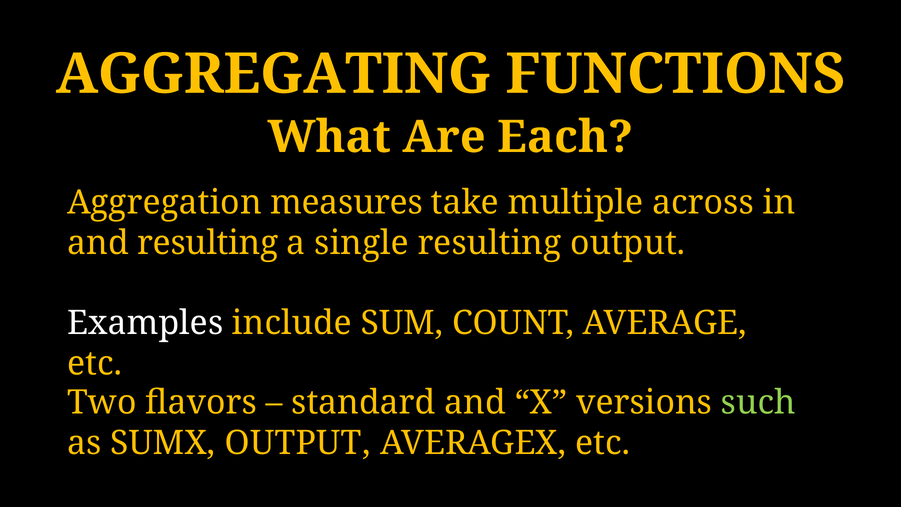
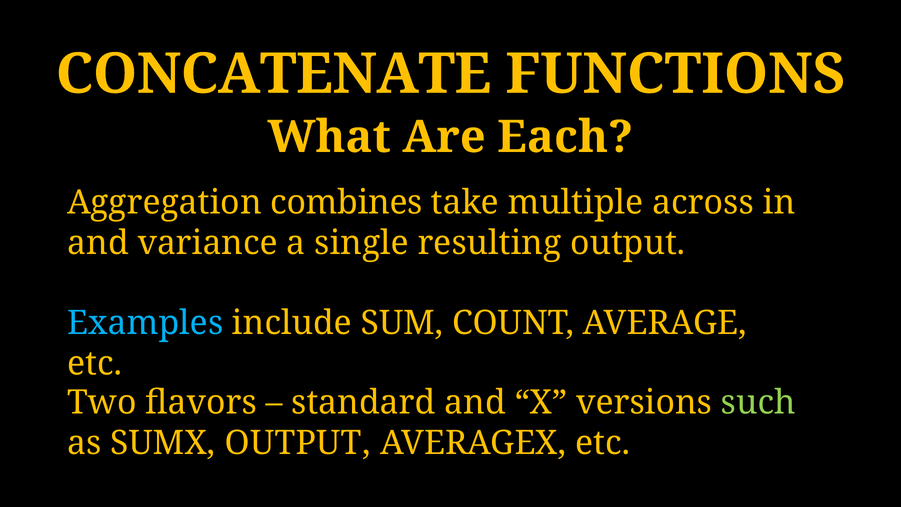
AGGREGATING: AGGREGATING -> CONCATENATE
measures: measures -> combines
and resulting: resulting -> variance
Examples colour: white -> light blue
